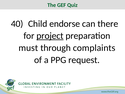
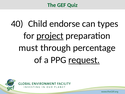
there: there -> types
complaints: complaints -> percentage
request underline: none -> present
